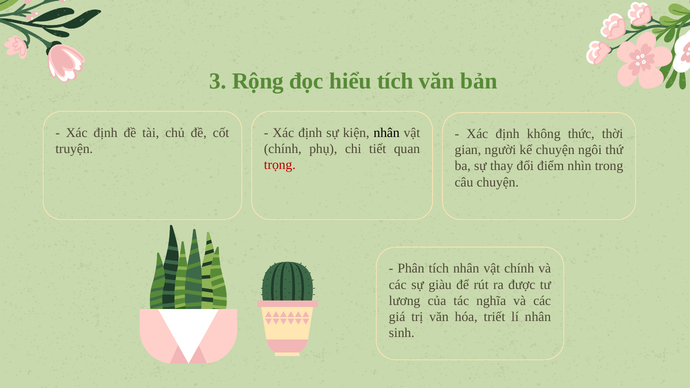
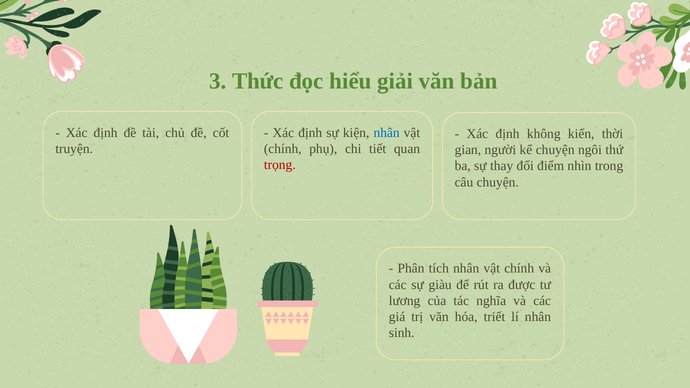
Rộng: Rộng -> Thức
hiểu tích: tích -> giải
nhân at (387, 133) colour: black -> blue
thức: thức -> kiến
